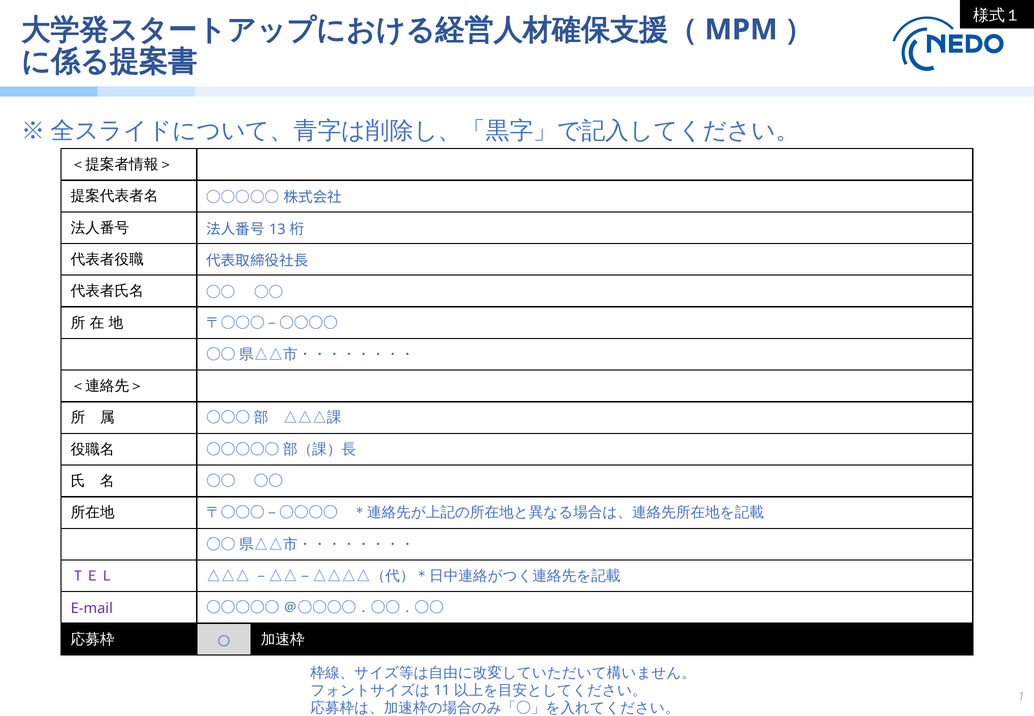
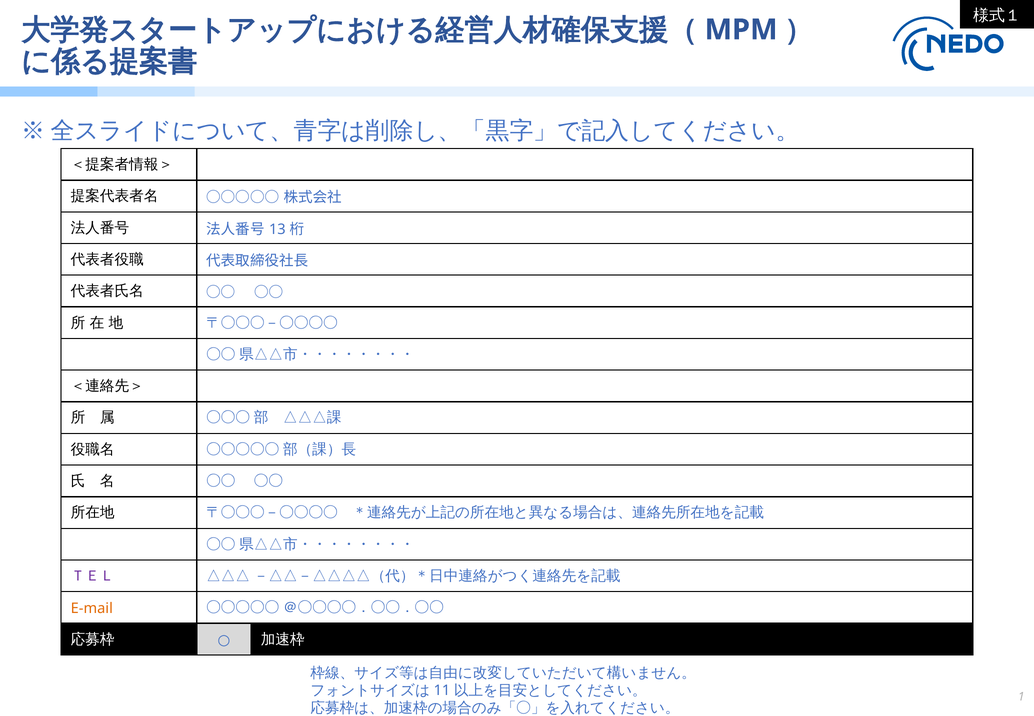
E-mail colour: purple -> orange
